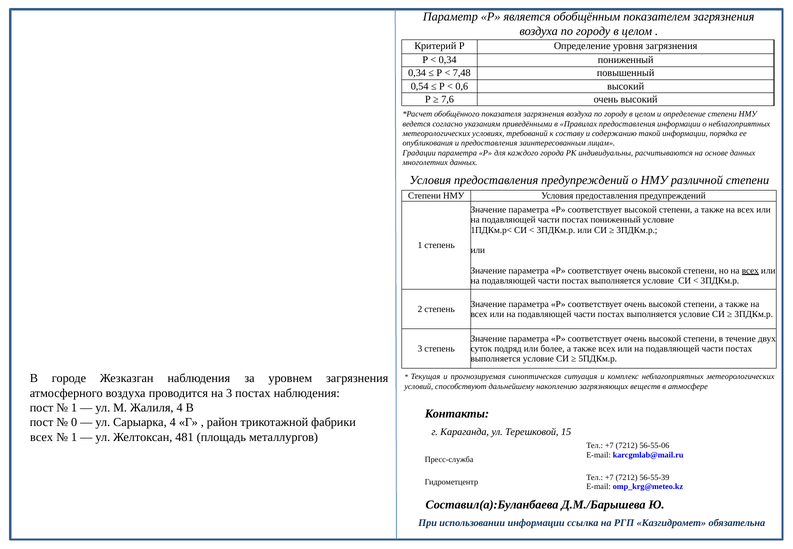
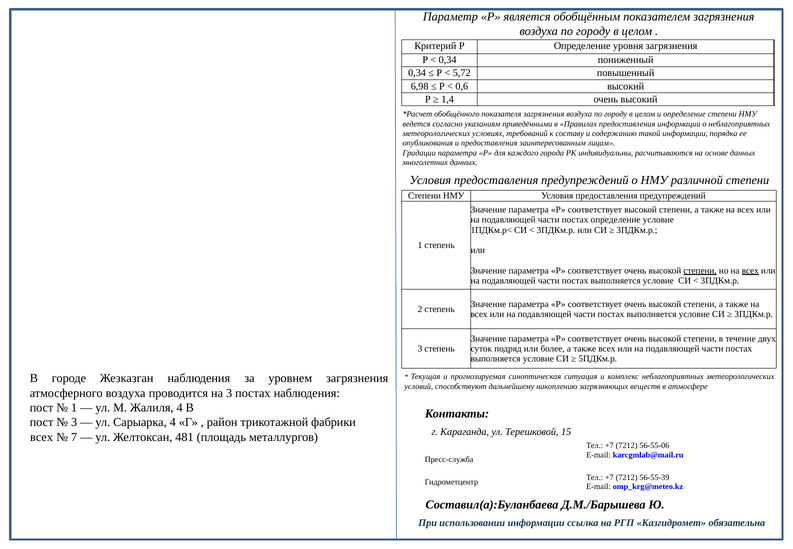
7,48: 7,48 -> 5,72
0,54: 0,54 -> 6,98
7,6: 7,6 -> 1,4
постах пониженный: пониженный -> определение
степени at (700, 271) underline: none -> present
0 at (74, 422): 0 -> 3
1 at (74, 437): 1 -> 7
